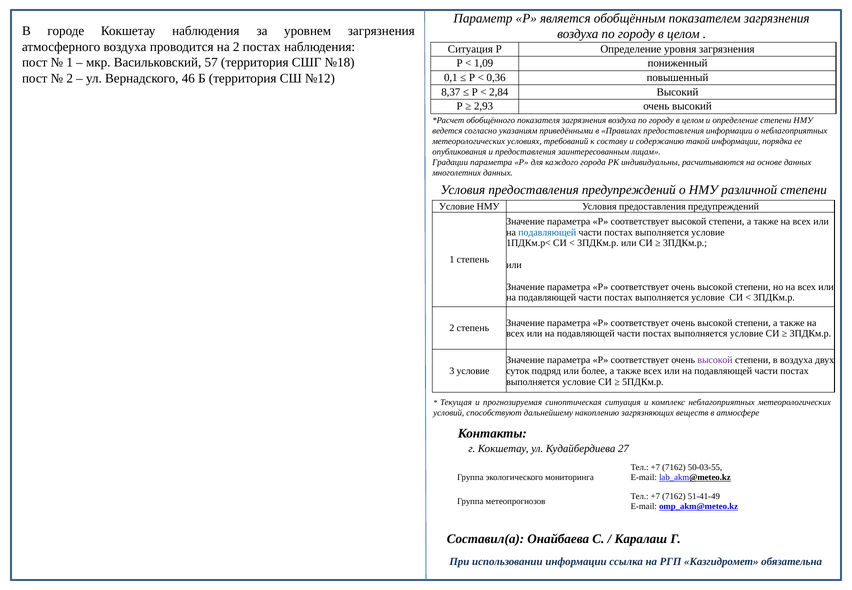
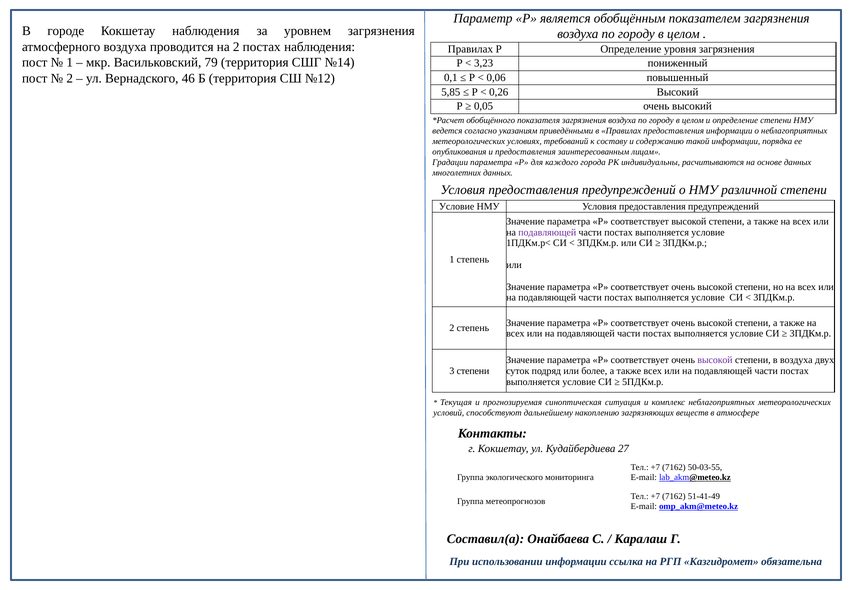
Ситуация at (470, 49): Ситуация -> Правилах
57: 57 -> 79
№18: №18 -> №14
1,09: 1,09 -> 3,23
0,36: 0,36 -> 0,06
8,37: 8,37 -> 5,85
2,84: 2,84 -> 0,26
2,93: 2,93 -> 0,05
подавляющей at (547, 232) colour: blue -> purple
3 условие: условие -> степени
